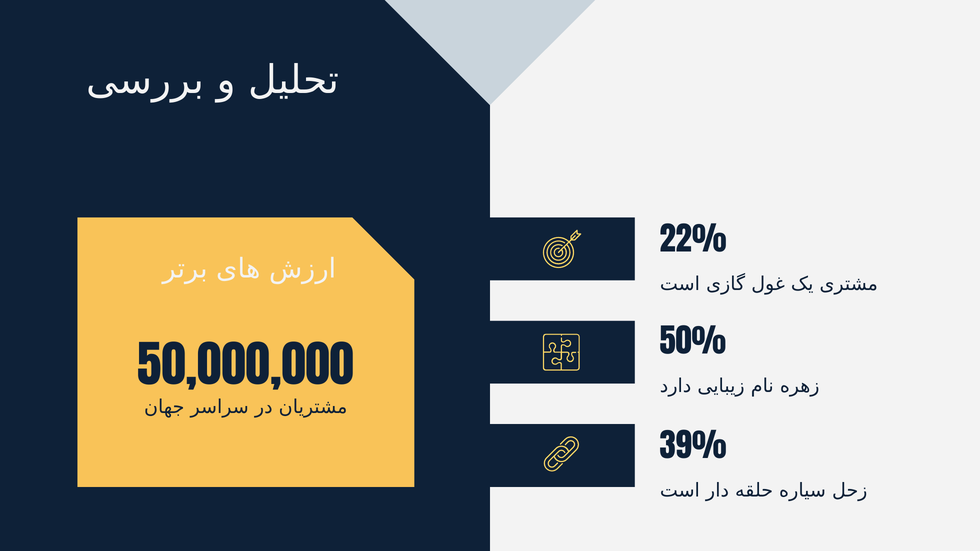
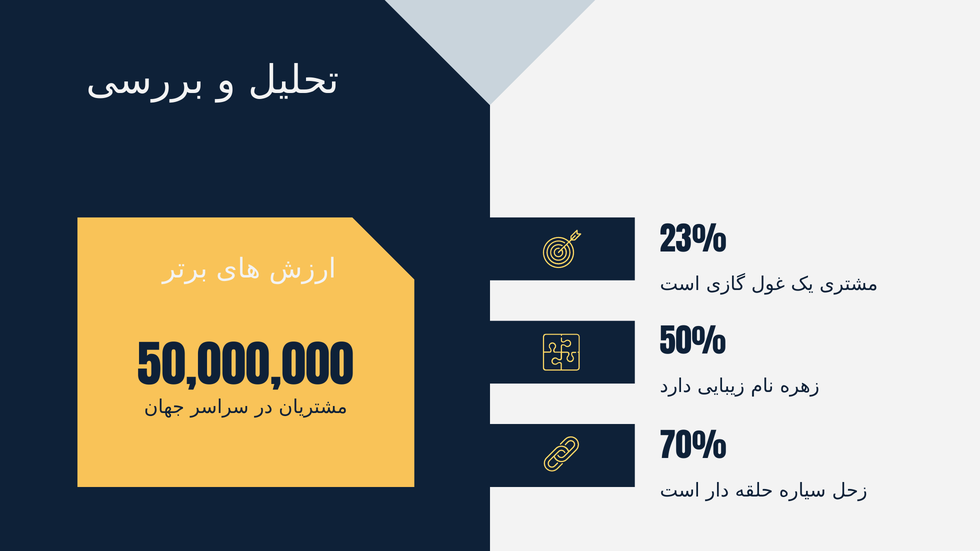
22%: 22% -> 23%
39%: 39% -> 70%
